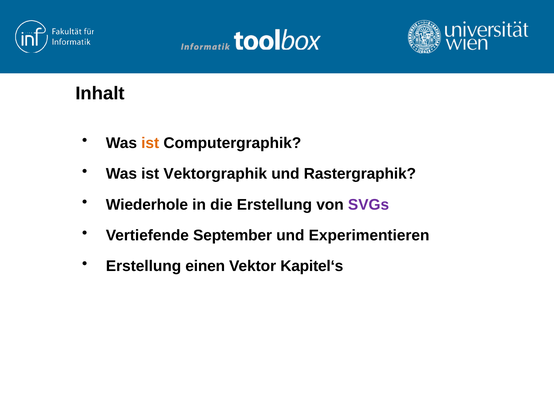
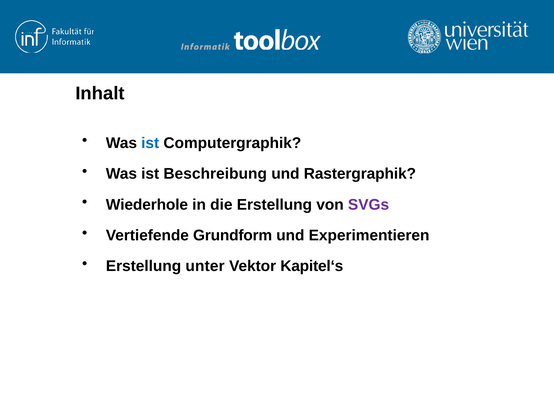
ist at (150, 143) colour: orange -> blue
Vektorgraphik: Vektorgraphik -> Beschreibung
September: September -> Grundform
einen: einen -> unter
